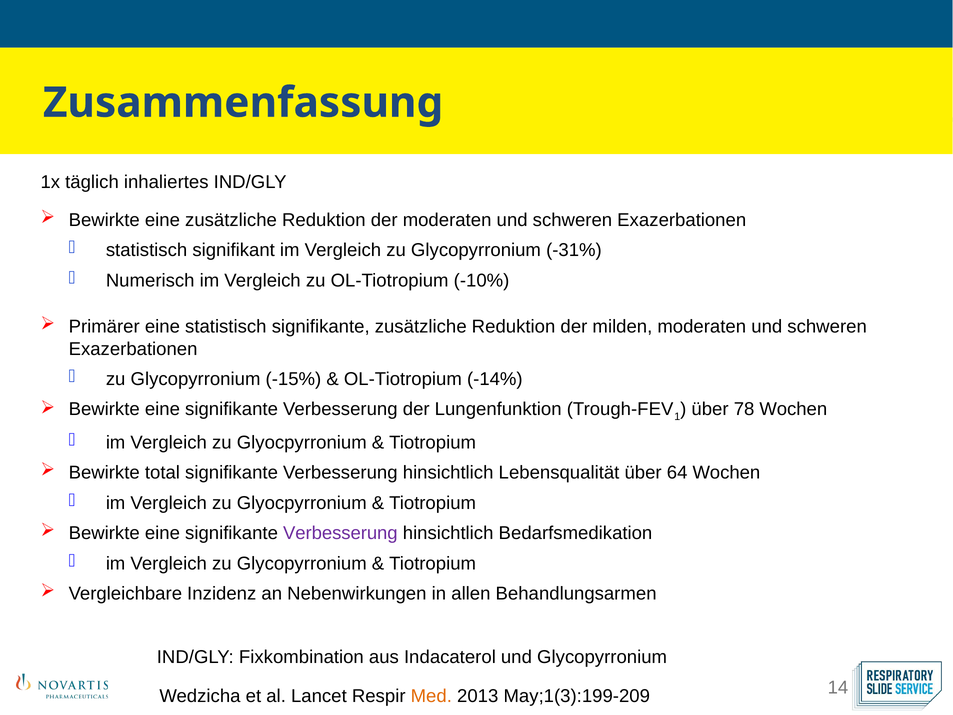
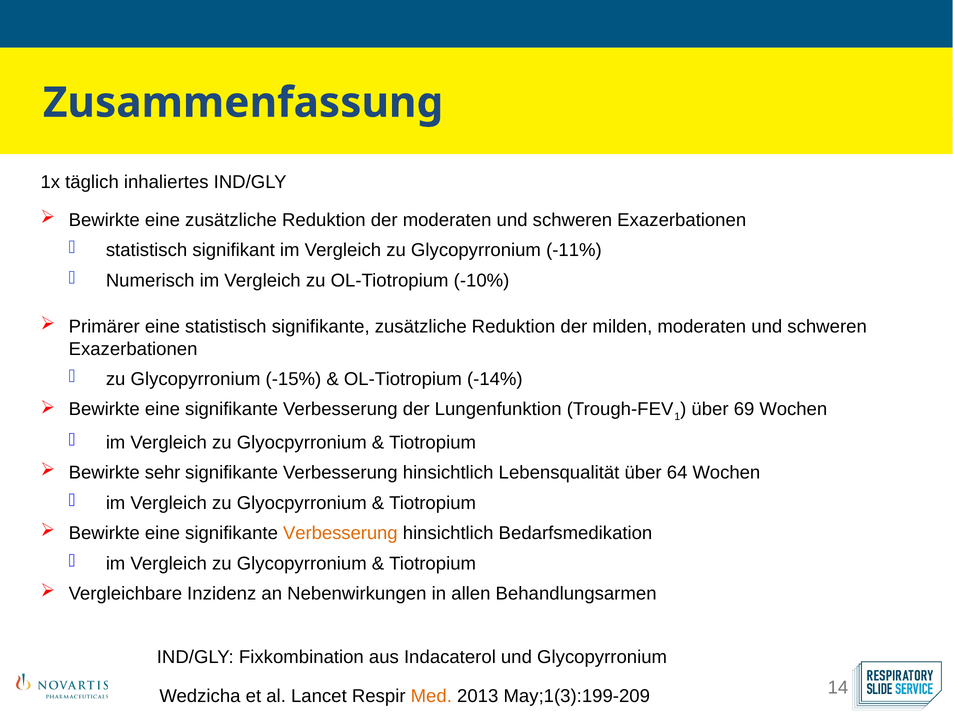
-31%: -31% -> -11%
78: 78 -> 69
total: total -> sehr
Verbesserung at (340, 533) colour: purple -> orange
